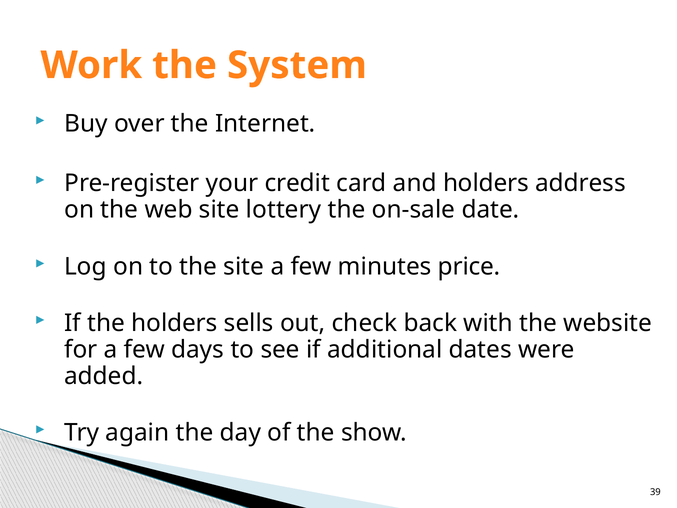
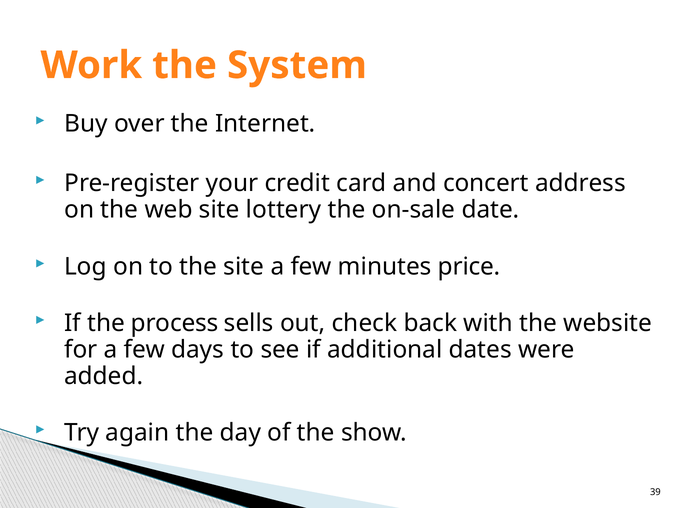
and holders: holders -> concert
the holders: holders -> process
